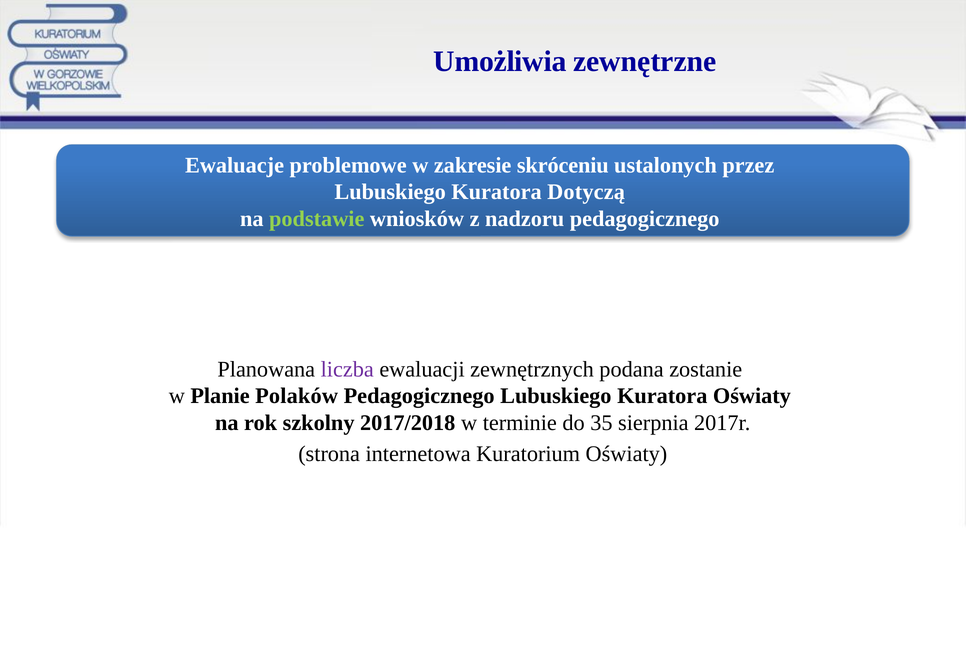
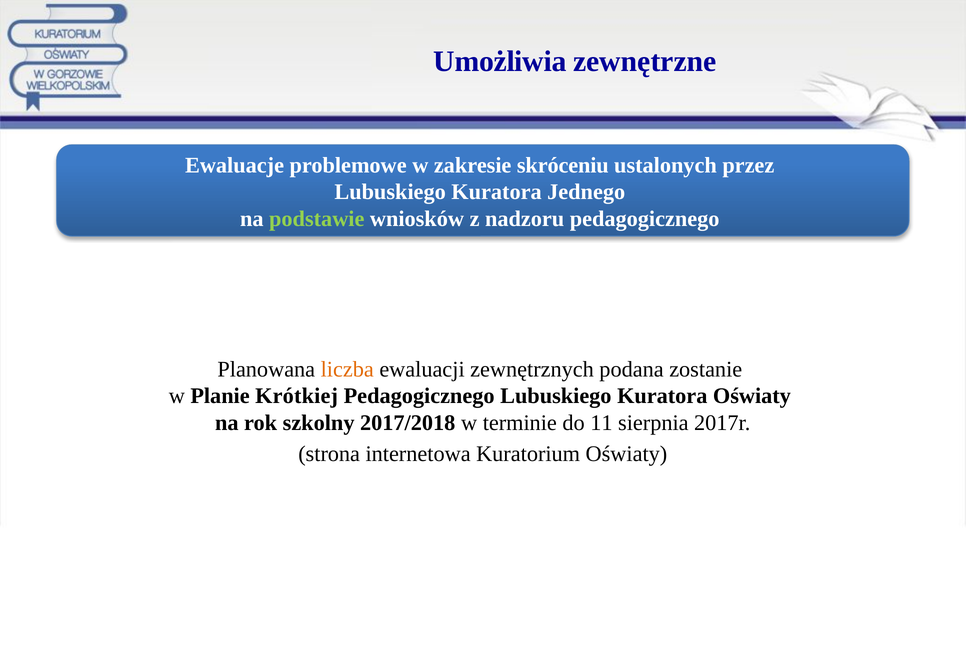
Dotyczą: Dotyczą -> Jednego
liczba colour: purple -> orange
Polaków: Polaków -> Krótkiej
35: 35 -> 11
